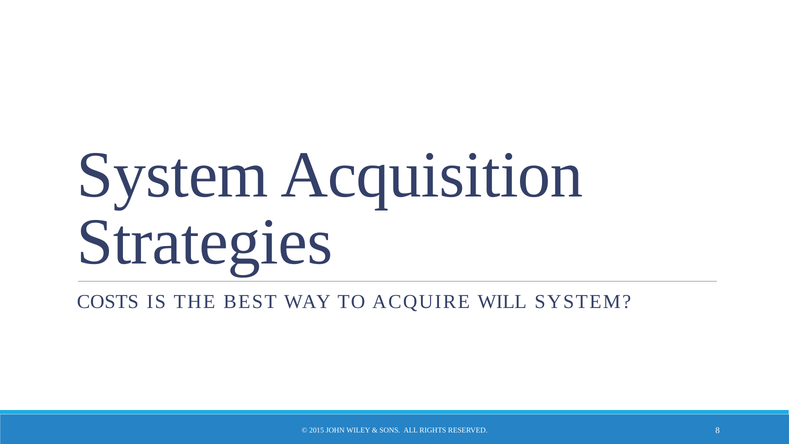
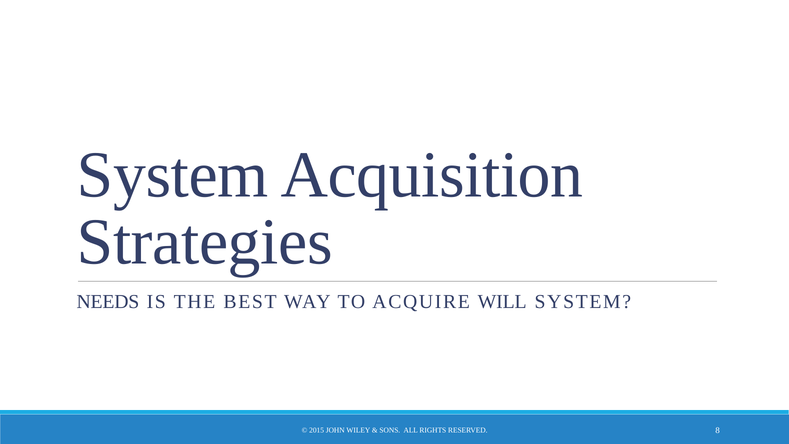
COSTS: COSTS -> NEEDS
